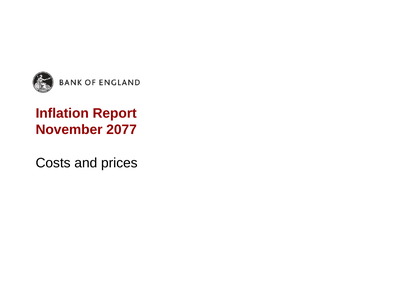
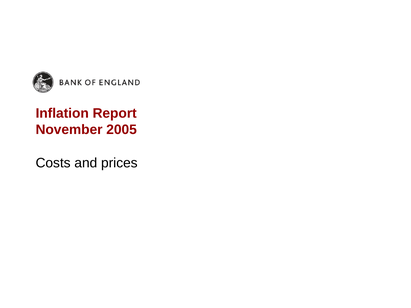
2077: 2077 -> 2005
